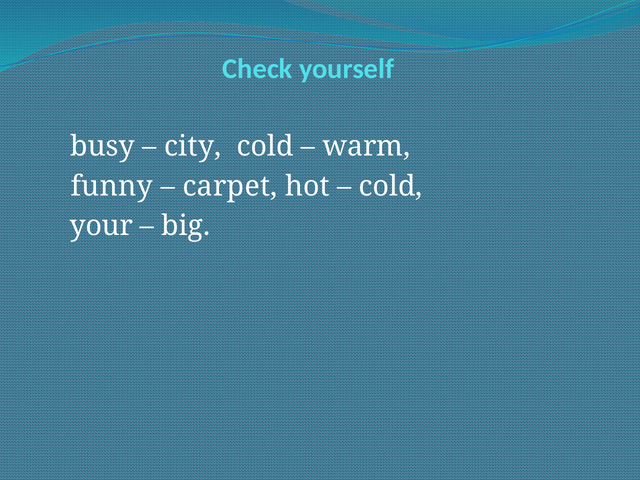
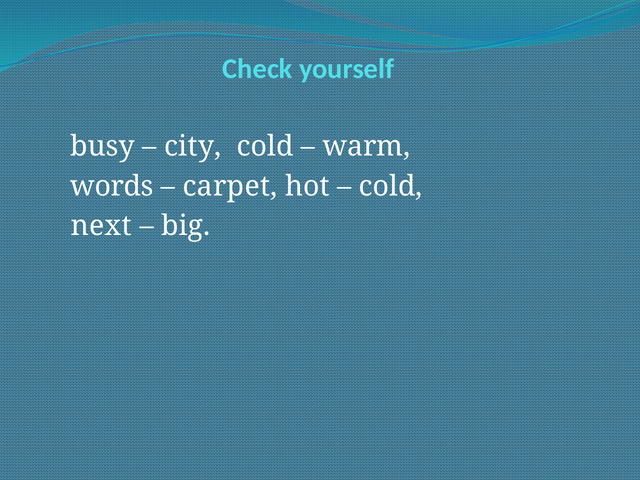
funny: funny -> words
your: your -> next
